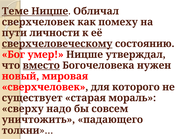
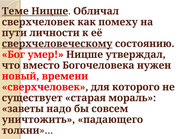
вместо underline: present -> none
мировая: мировая -> времени
сверху: сверху -> заветы
